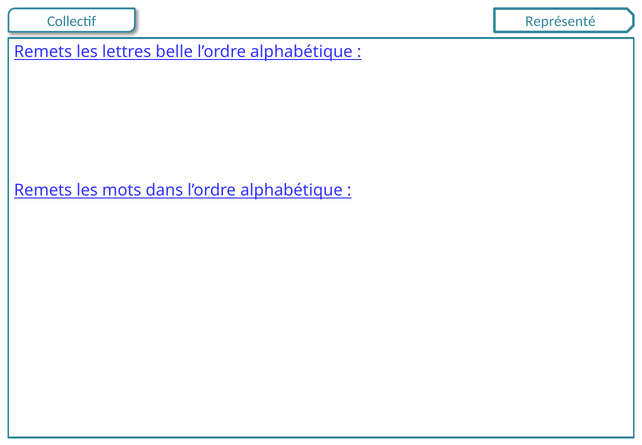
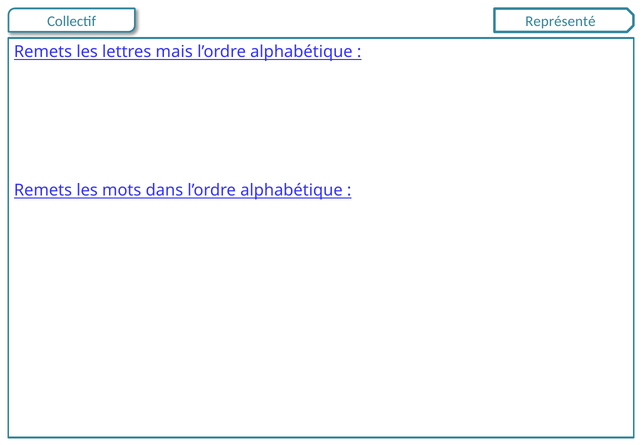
belle: belle -> mais
